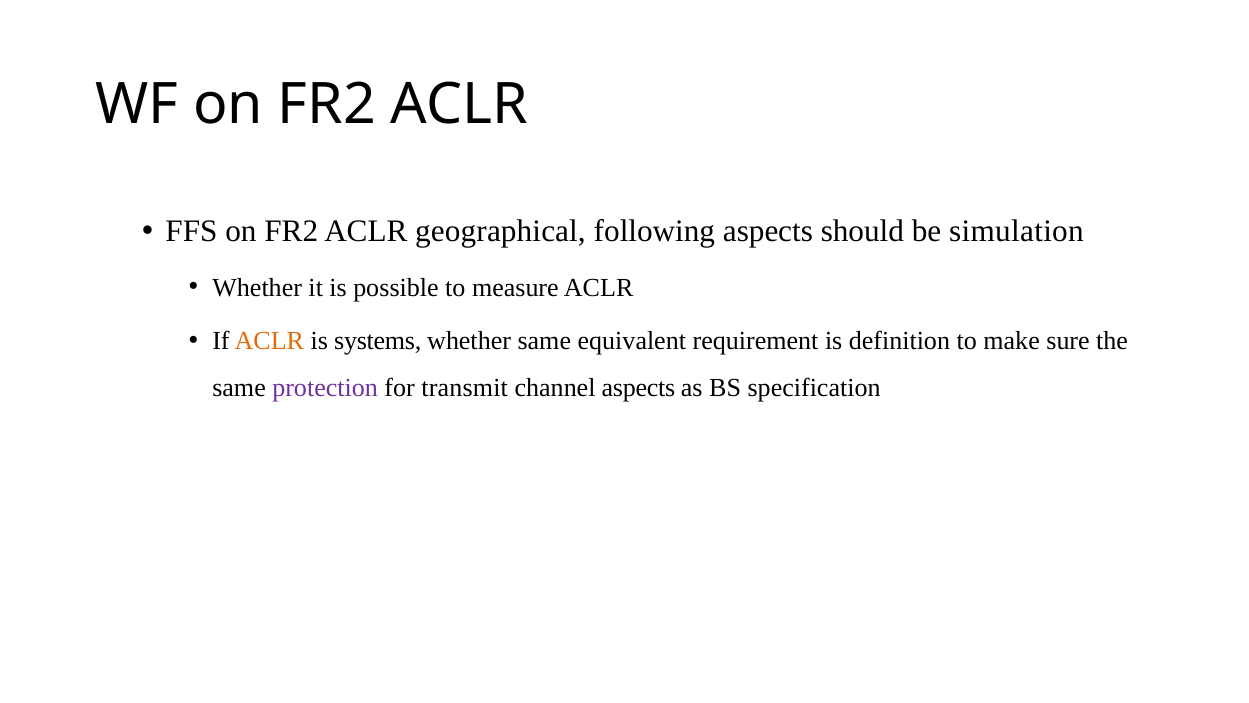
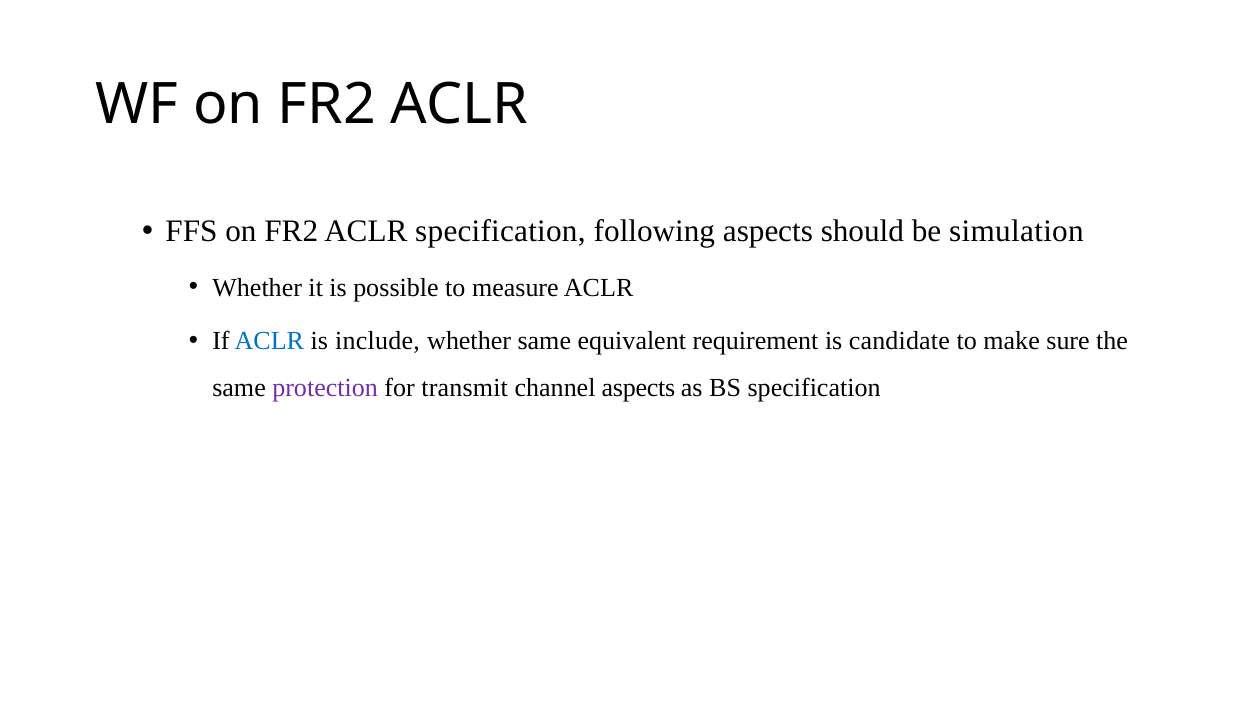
ACLR geographical: geographical -> specification
ACLR at (269, 341) colour: orange -> blue
systems: systems -> include
definition: definition -> candidate
